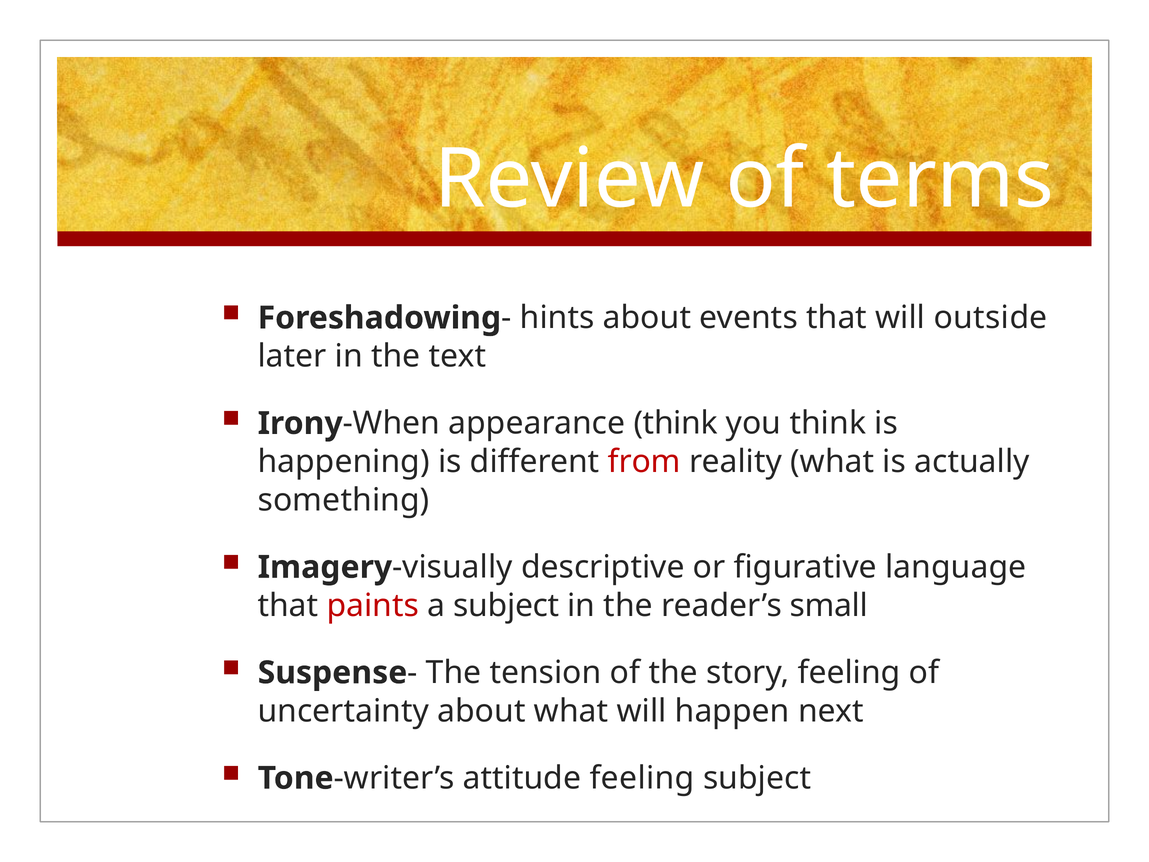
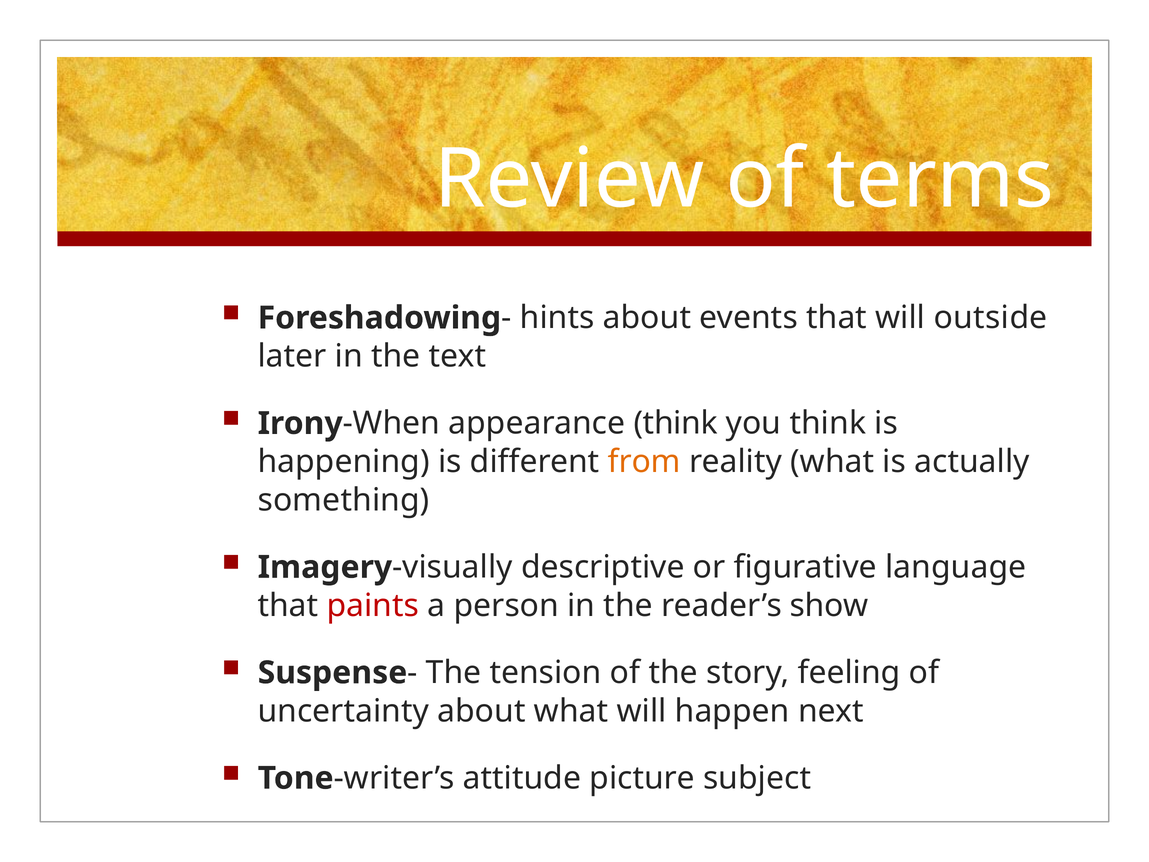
from colour: red -> orange
a subject: subject -> person
small: small -> show
attitude feeling: feeling -> picture
